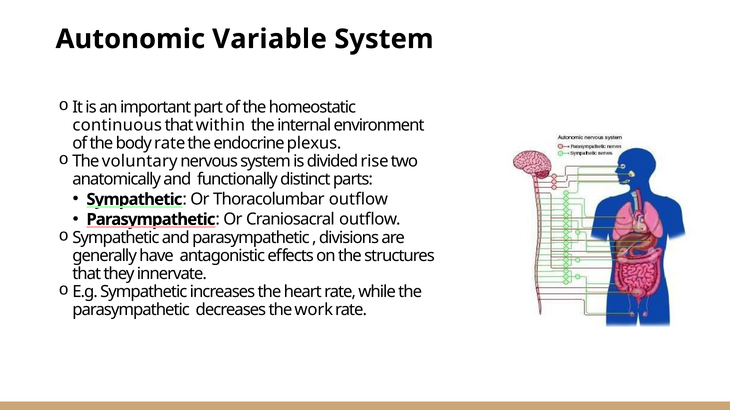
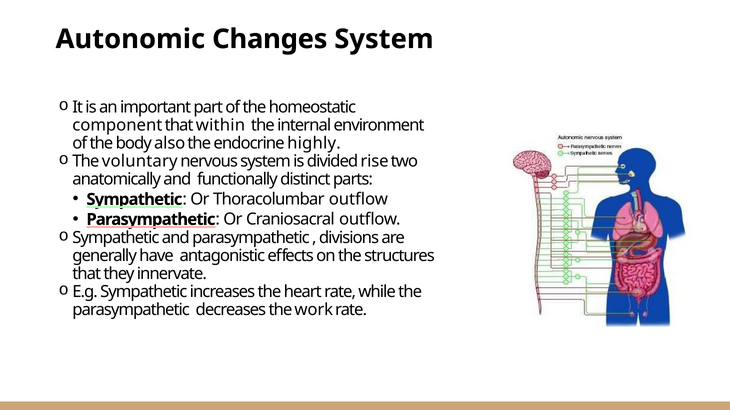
Variable: Variable -> Changes
continuous: continuous -> component
body rate: rate -> also
plexus: plexus -> highly
